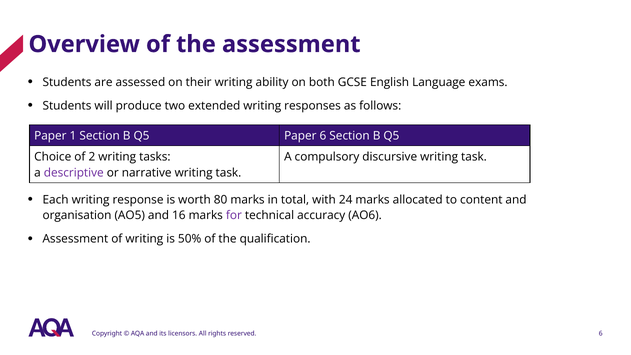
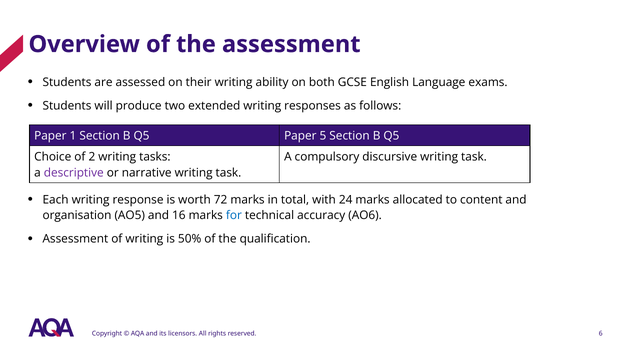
Paper 6: 6 -> 5
80: 80 -> 72
for colour: purple -> blue
